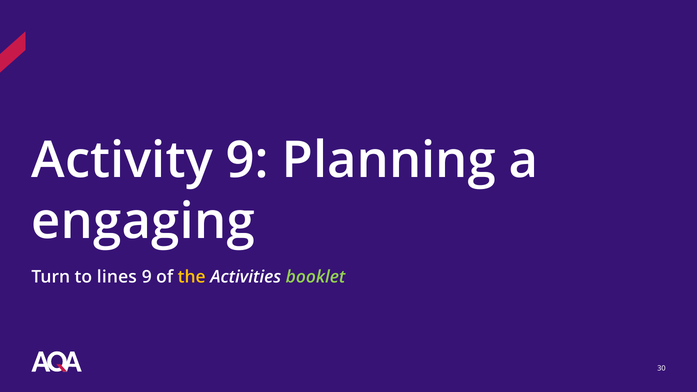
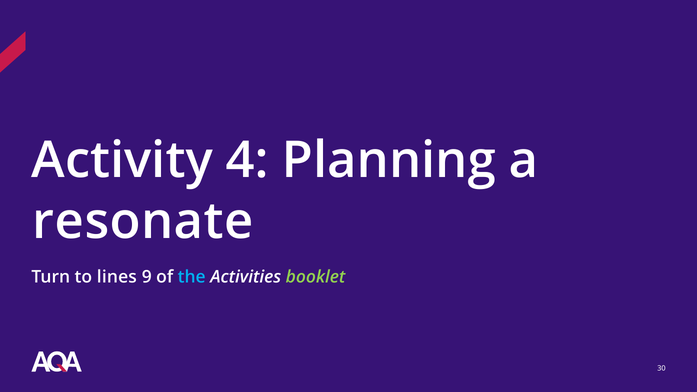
Activity 9: 9 -> 4
engaging: engaging -> resonate
the colour: yellow -> light blue
